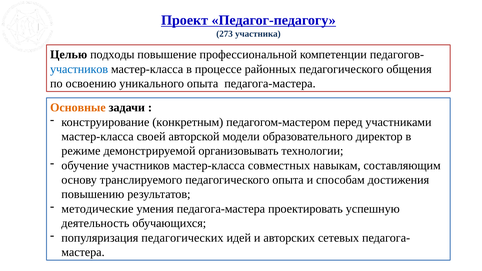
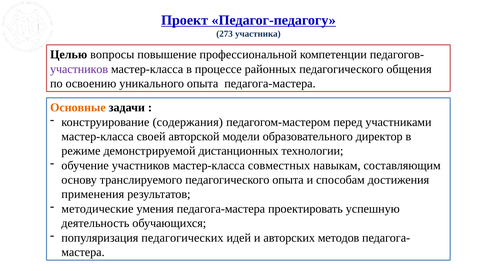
подходы: подходы -> вопросы
участников at (79, 69) colour: blue -> purple
конкретным: конкретным -> содержания
организовывать: организовывать -> дистанционных
повышению: повышению -> применения
сетевых: сетевых -> методов
